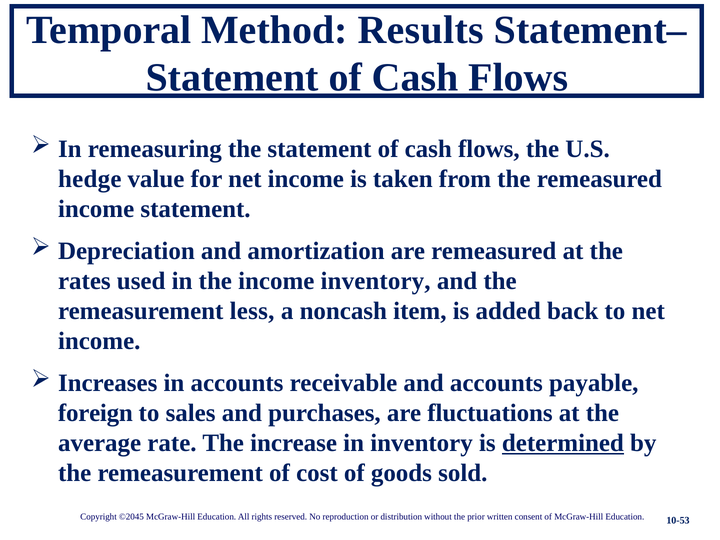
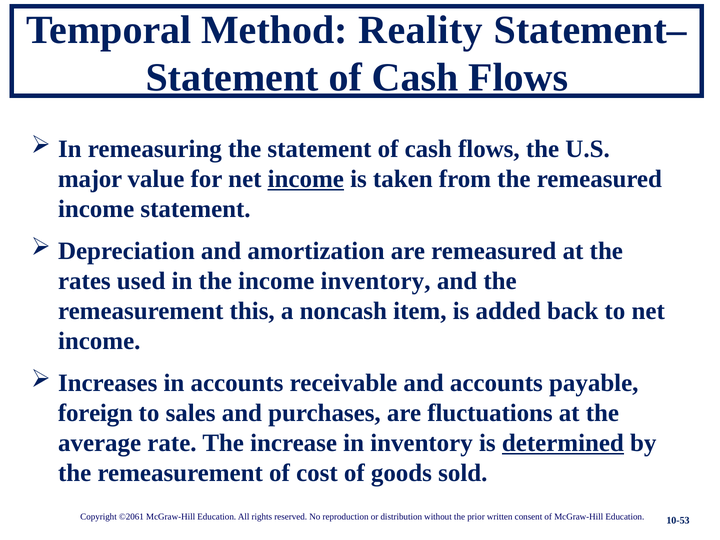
Results: Results -> Reality
hedge: hedge -> major
income at (306, 179) underline: none -> present
less: less -> this
©2045: ©2045 -> ©2061
